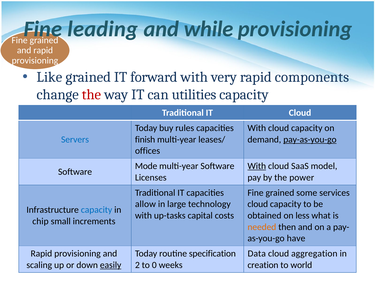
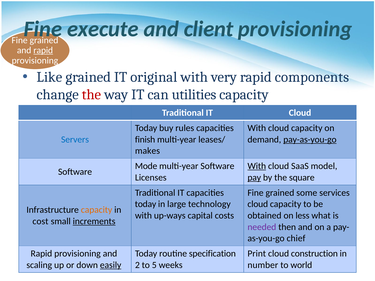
leading: leading -> execute
while: while -> client
rapid at (43, 50) underline: none -> present
forward: forward -> original
offices: offices -> makes
pay underline: none -> present
power: power -> square
allow at (145, 204): allow -> today
capacity at (97, 210) colour: blue -> orange
up-tasks: up-tasks -> up-ways
chip: chip -> cost
increments underline: none -> present
needed colour: orange -> purple
have: have -> chief
Data: Data -> Print
aggregation: aggregation -> construction
0: 0 -> 5
creation: creation -> number
